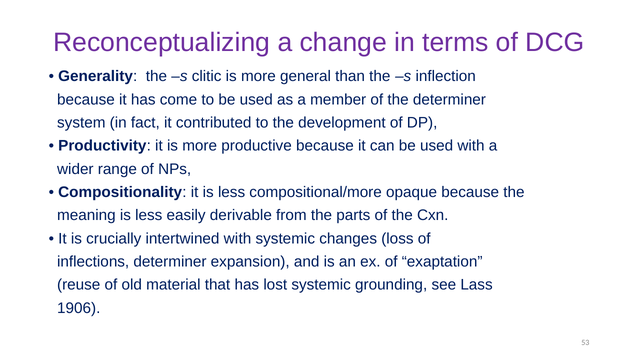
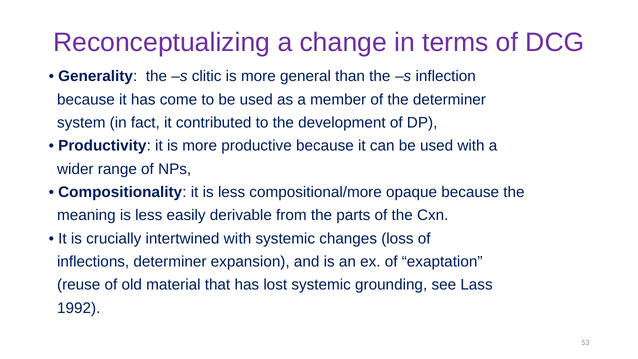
1906: 1906 -> 1992
